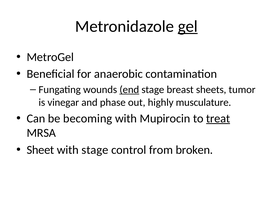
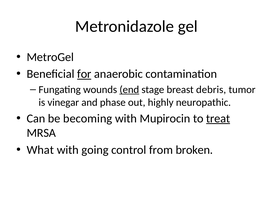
gel underline: present -> none
for underline: none -> present
sheets: sheets -> debris
musculature: musculature -> neuropathic
Sheet: Sheet -> What
with stage: stage -> going
